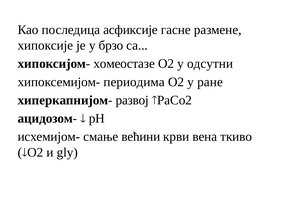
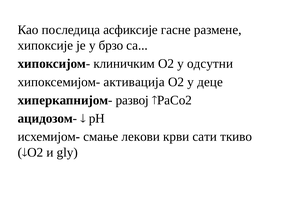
хомеостазе: хомеостазе -> клиничким
периодима: периодима -> активација
ране: ране -> деце
већини: већини -> лекови
вена: вена -> сати
